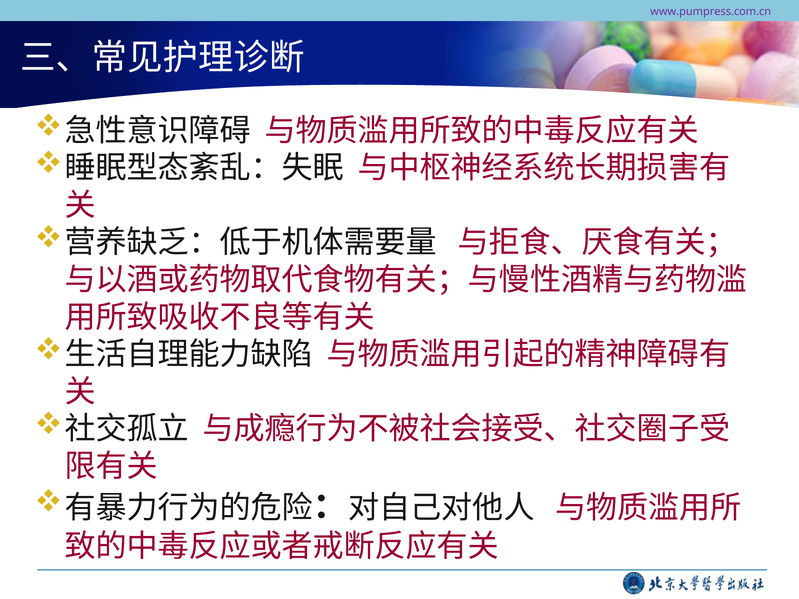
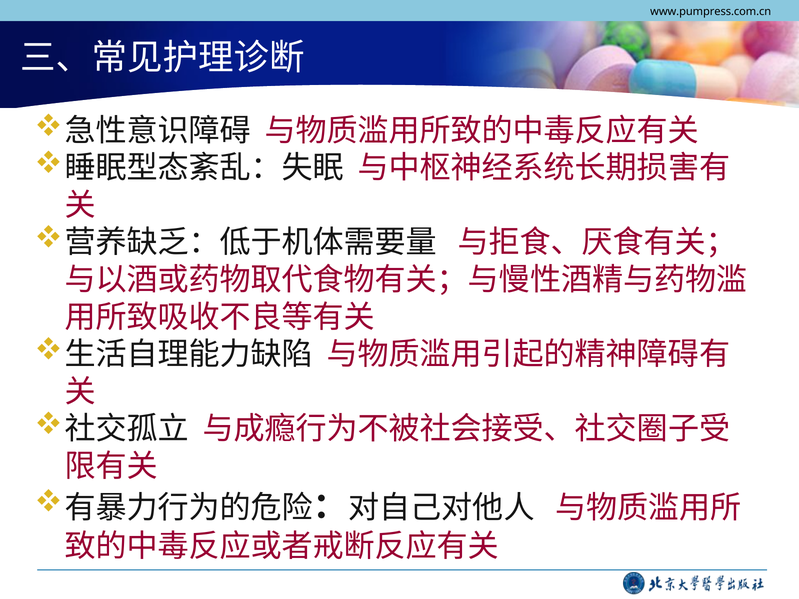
www.pumpress.com.cn colour: purple -> black
